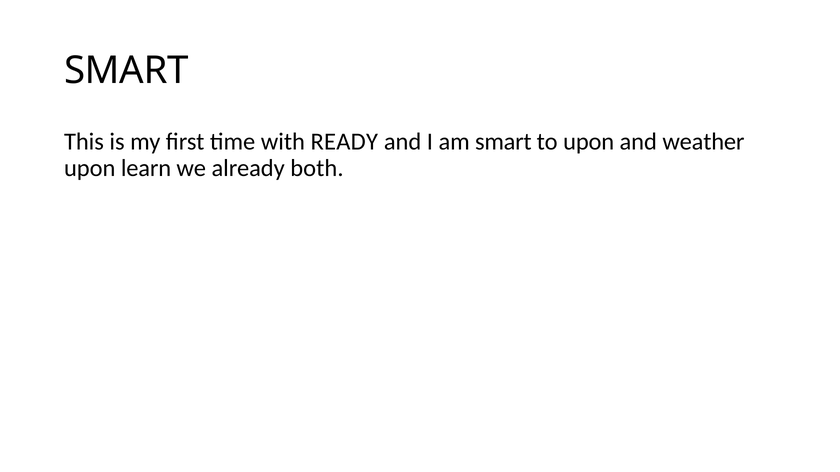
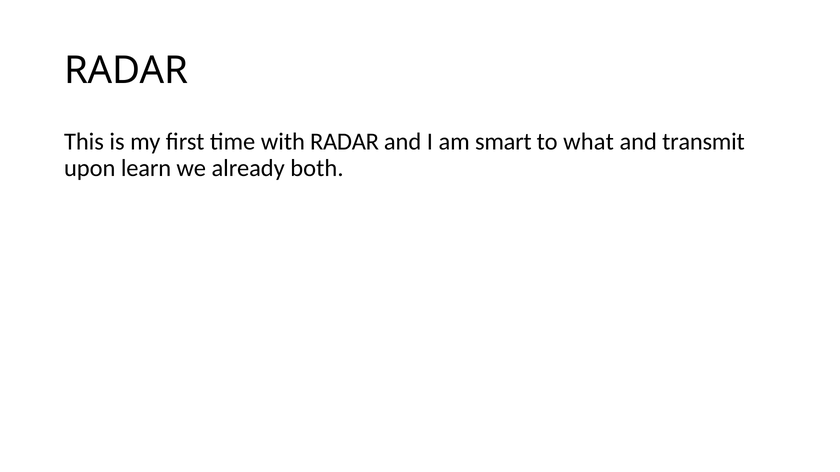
SMART at (126, 71): SMART -> RADAR
with READY: READY -> RADAR
to upon: upon -> what
weather: weather -> transmit
